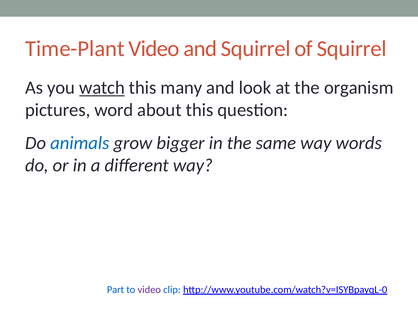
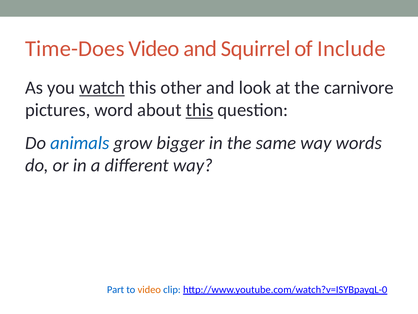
Time-Plant: Time-Plant -> Time-Does
of Squirrel: Squirrel -> Include
many: many -> other
organism: organism -> carnivore
this at (200, 110) underline: none -> present
video at (149, 289) colour: purple -> orange
